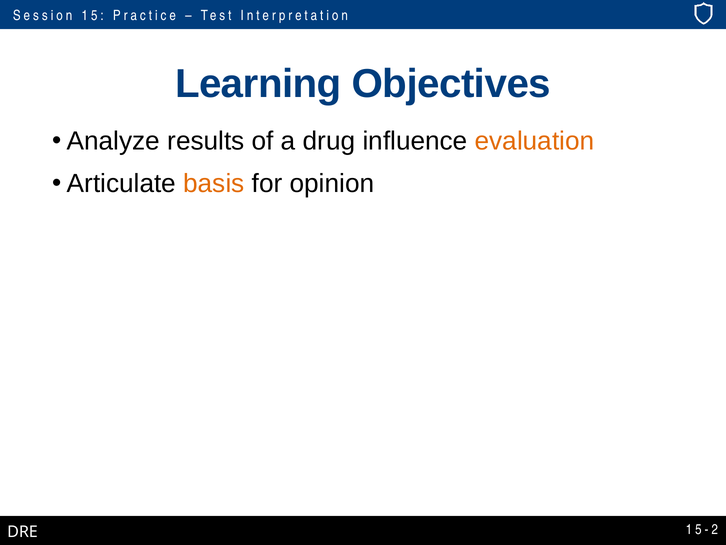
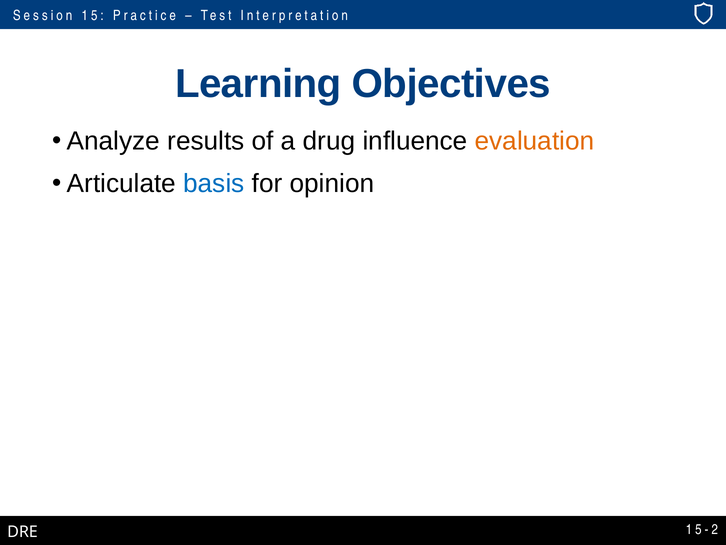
basis colour: orange -> blue
